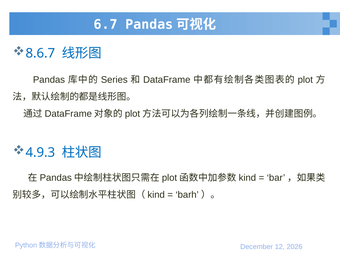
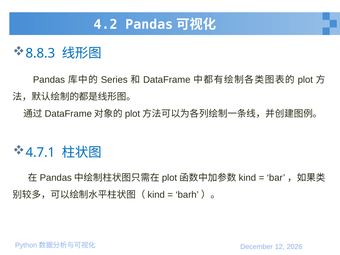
6.7: 6.7 -> 4.2
8.6.7: 8.6.7 -> 8.8.3
4.9.3: 4.9.3 -> 4.7.1
